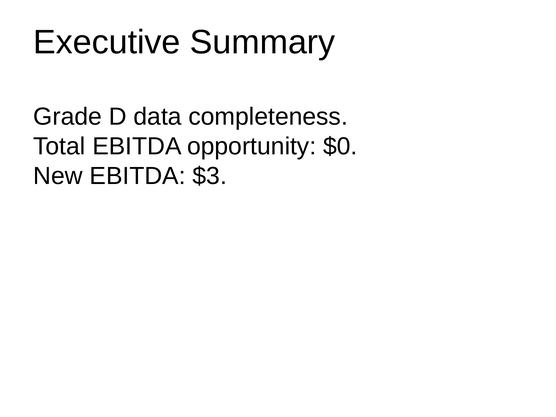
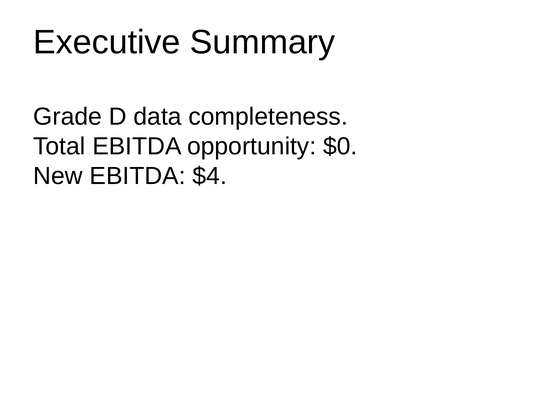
$3: $3 -> $4
